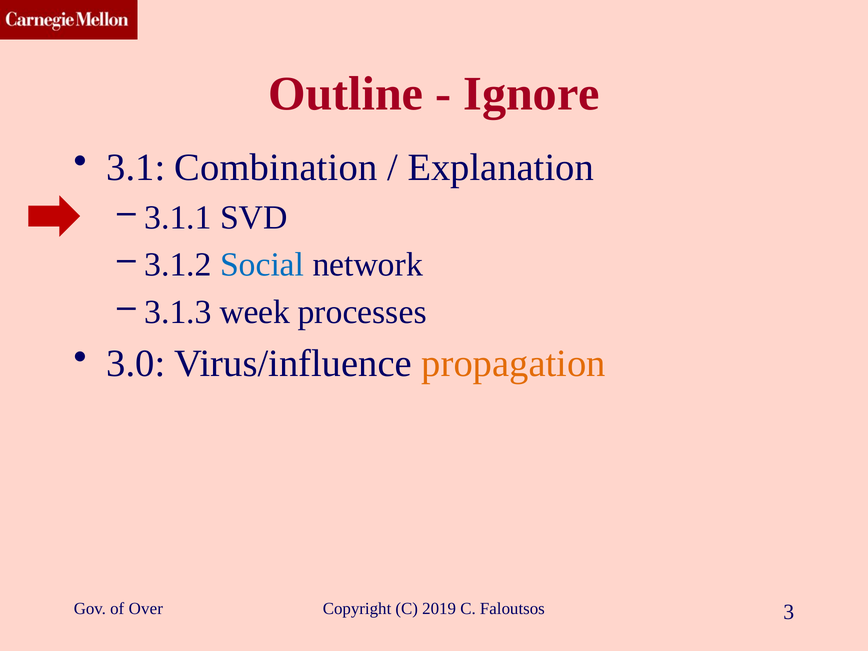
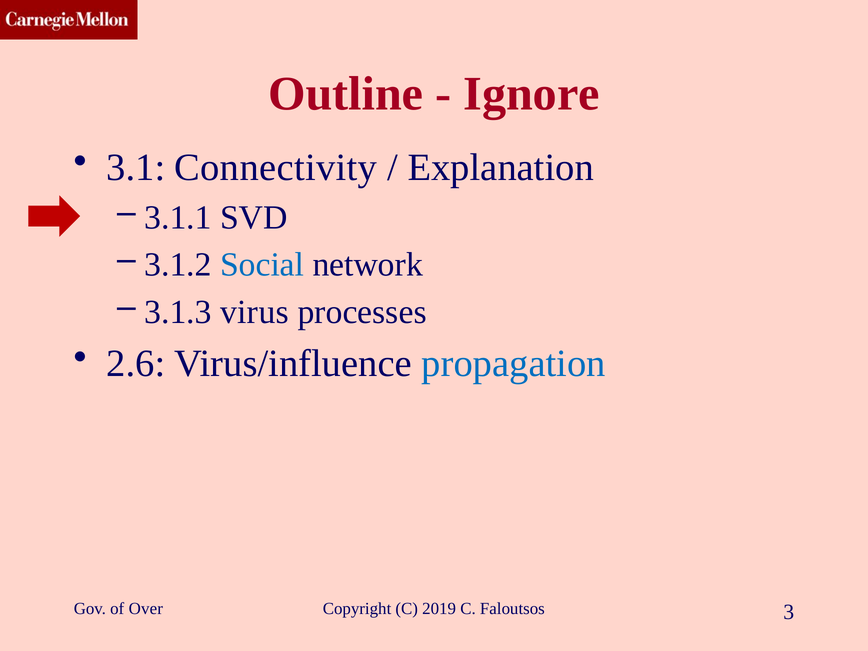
Combination: Combination -> Connectivity
week: week -> virus
3.0: 3.0 -> 2.6
propagation colour: orange -> blue
